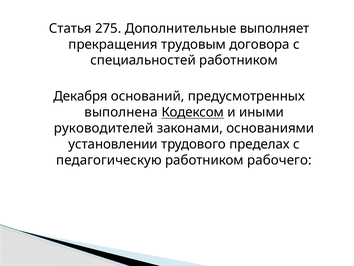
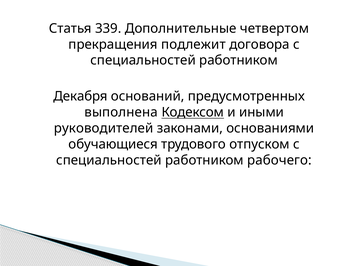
275: 275 -> 339
выполняет: выполняет -> четвертом
трудовым: трудовым -> подлежит
установлении: установлении -> обучающиеся
пределах: пределах -> отпуском
педагогическую at (109, 160): педагогическую -> специальностей
